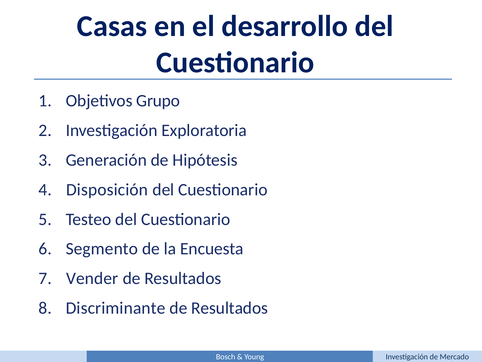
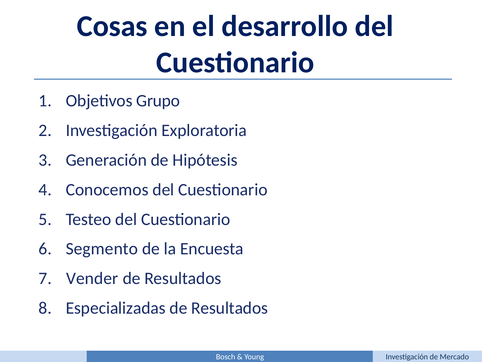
Casas: Casas -> Cosas
Disposición: Disposición -> Conocemos
Discriminante: Discriminante -> Especializadas
